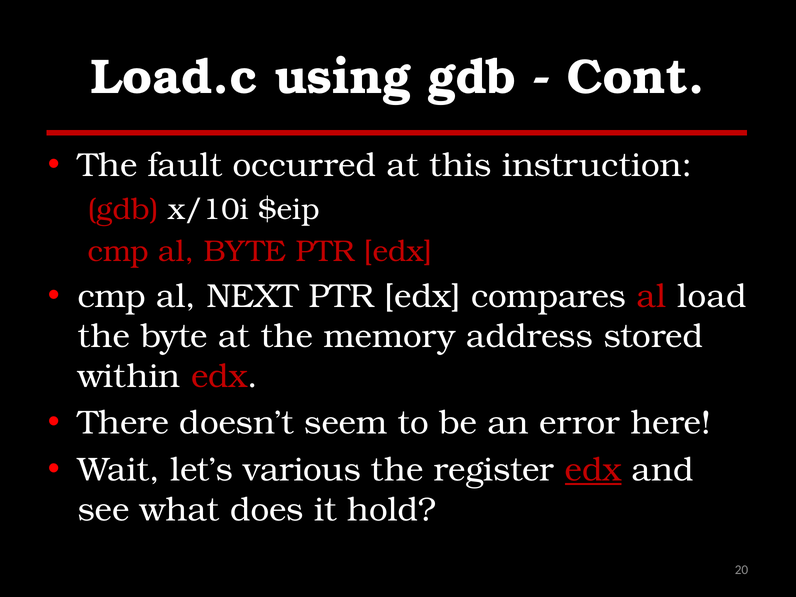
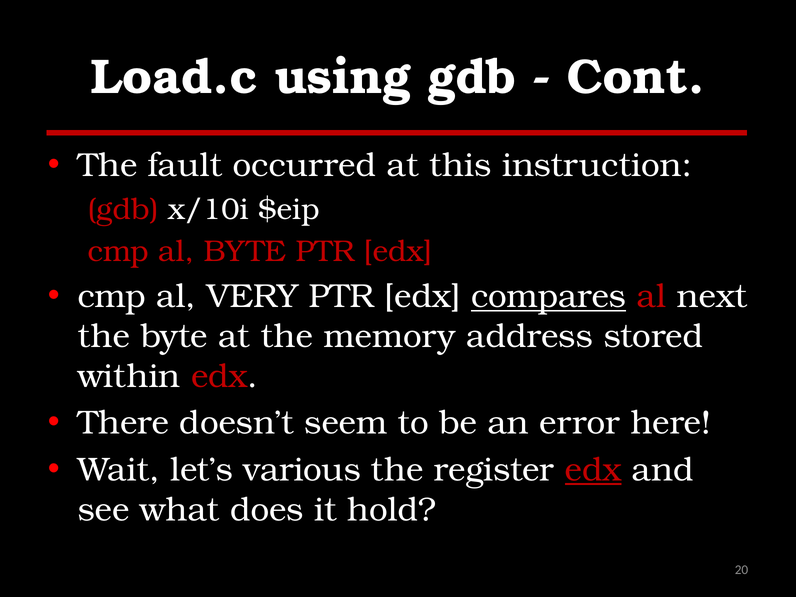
NEXT: NEXT -> VERY
compares underline: none -> present
load: load -> next
